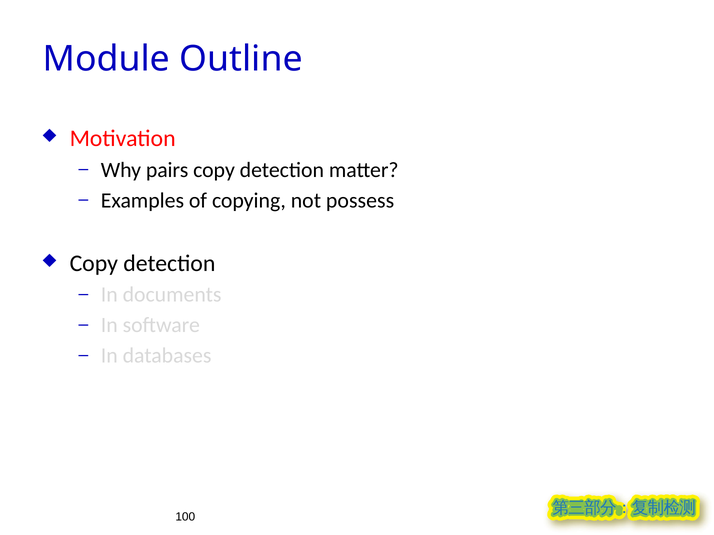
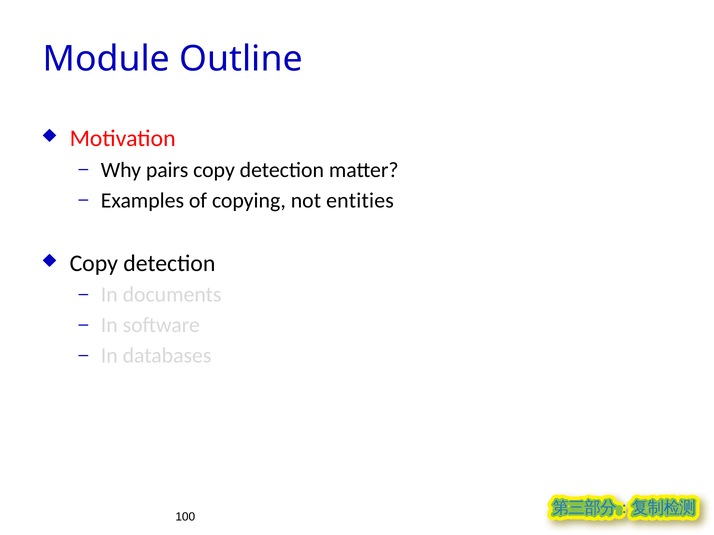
possess: possess -> entities
